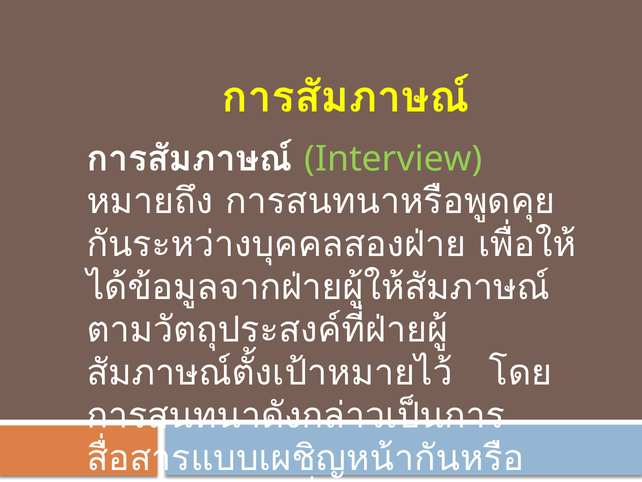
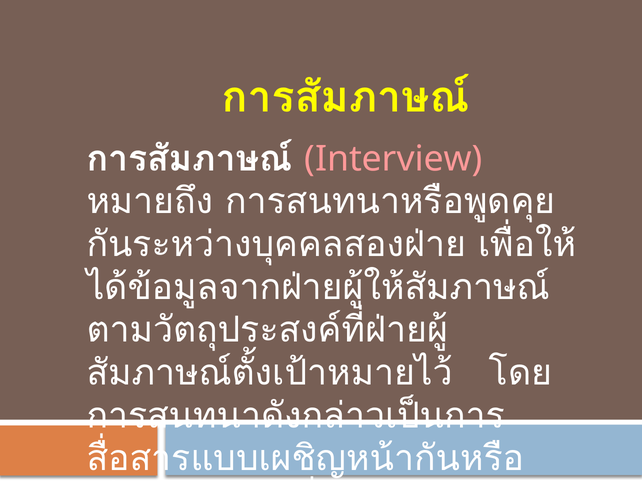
Interview colour: light green -> pink
